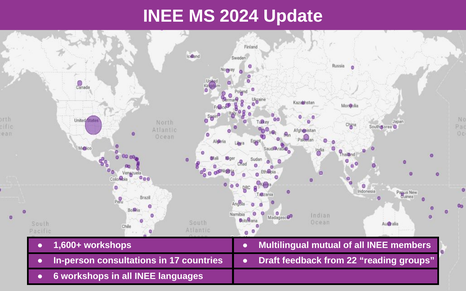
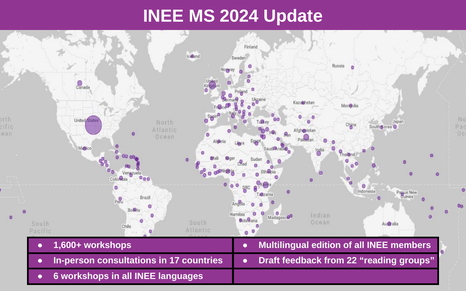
mutual: mutual -> edition
